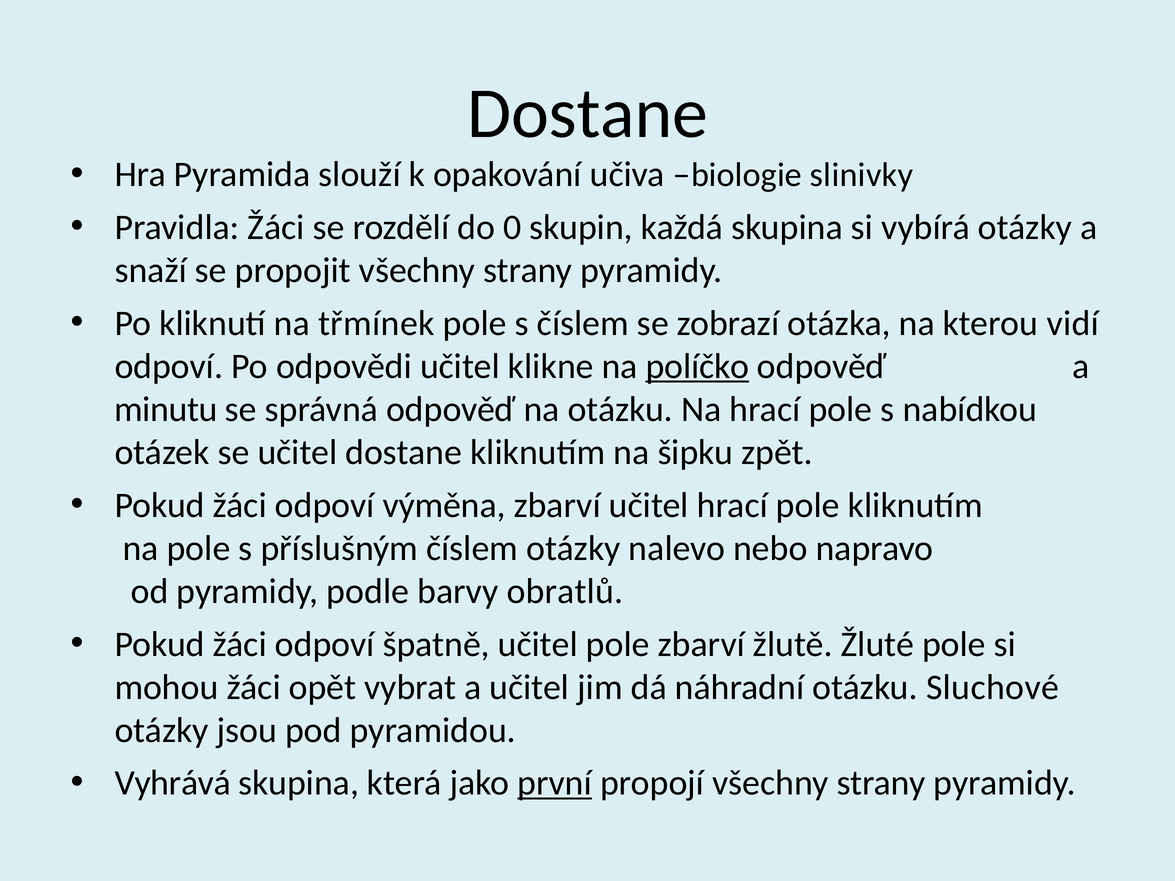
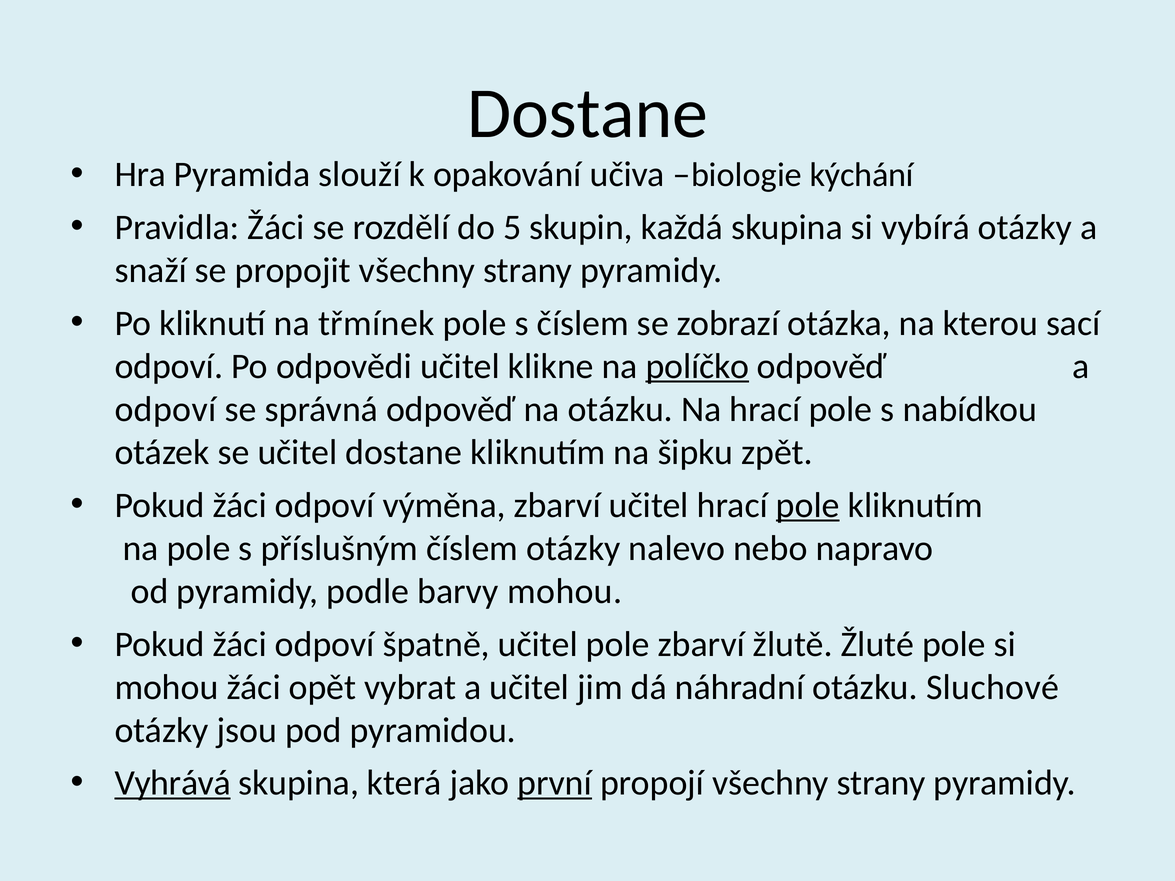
slinivky: slinivky -> kýchání
0: 0 -> 5
vidí: vidí -> sací
minutu at (166, 409): minutu -> odpoví
pole at (808, 505) underline: none -> present
barvy obratlů: obratlů -> mohou
Vyhrává underline: none -> present
